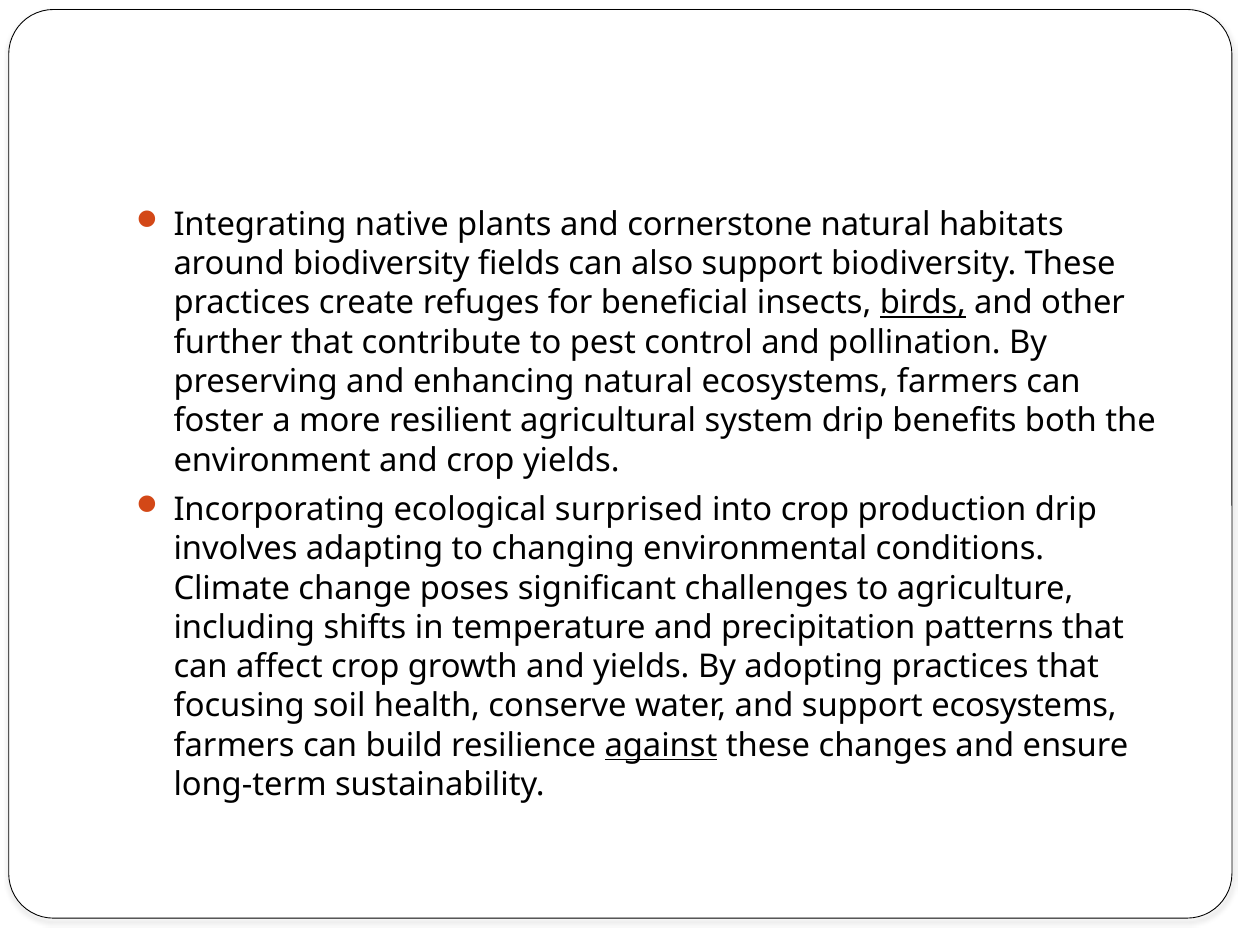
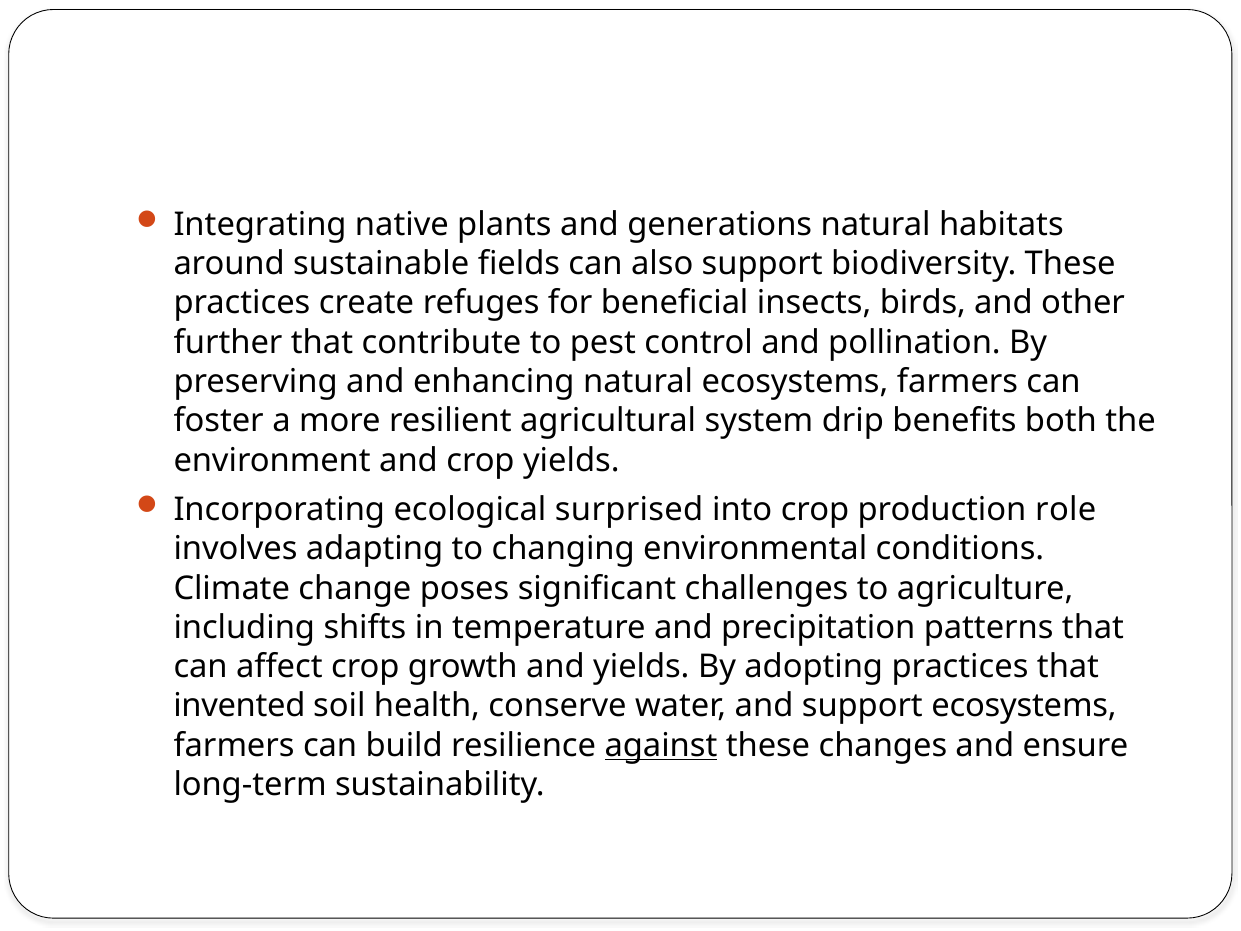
cornerstone: cornerstone -> generations
around biodiversity: biodiversity -> sustainable
birds underline: present -> none
production drip: drip -> role
focusing: focusing -> invented
